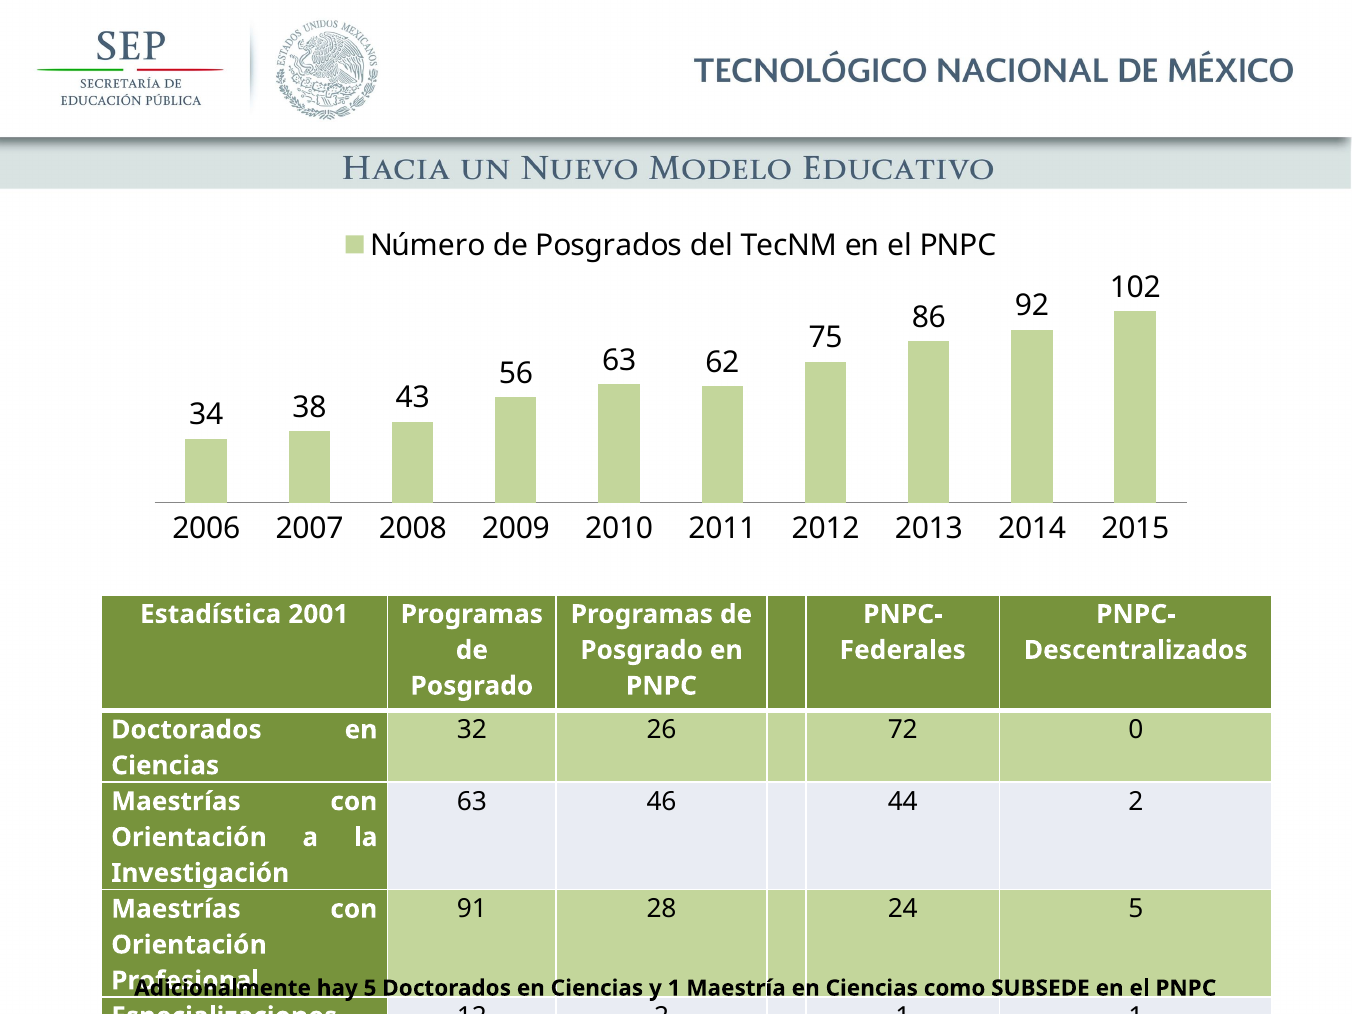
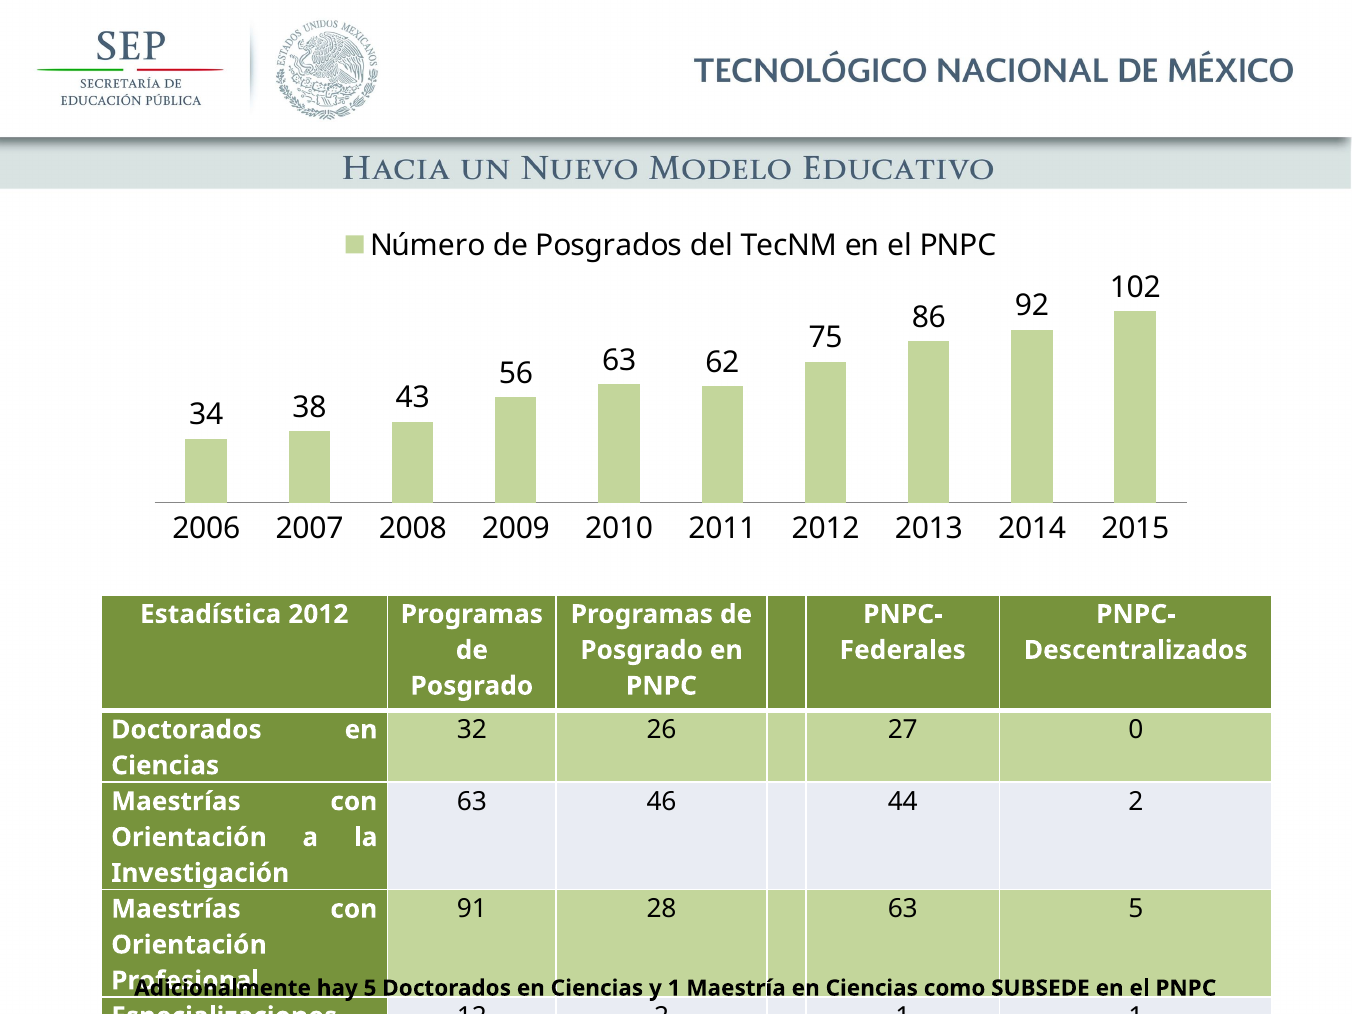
Estadística 2001: 2001 -> 2012
72: 72 -> 27
28 24: 24 -> 63
